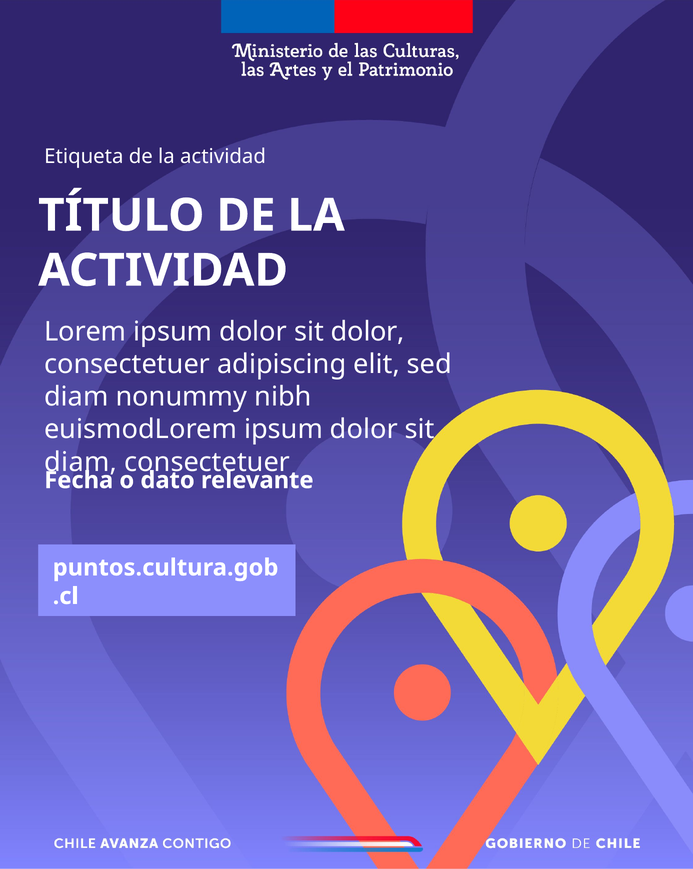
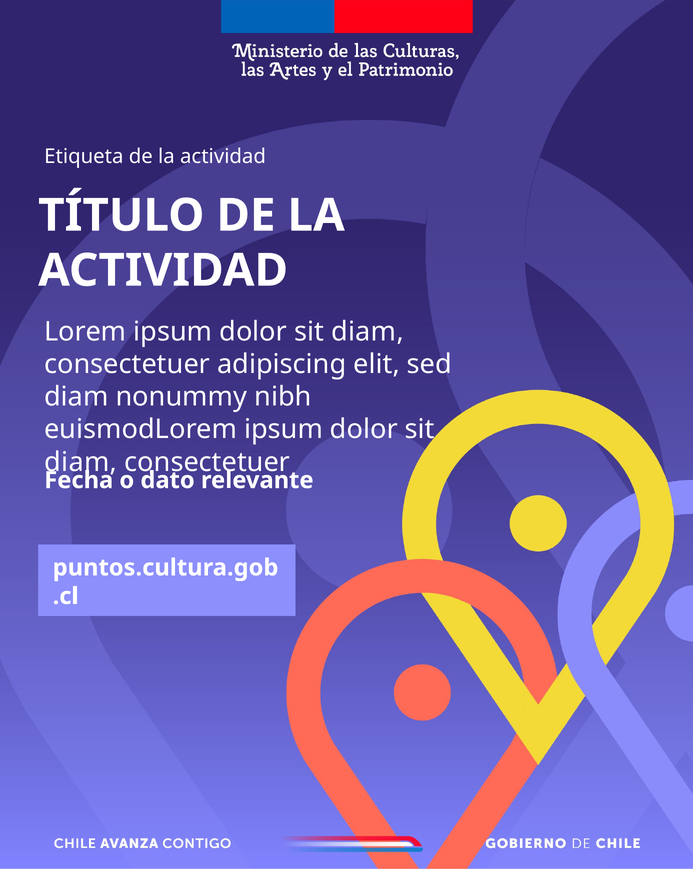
dolor at (368, 331): dolor -> diam
